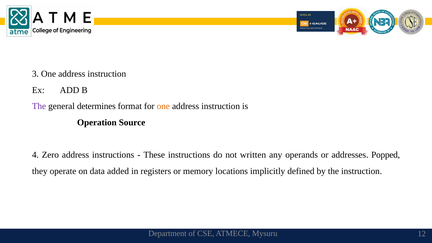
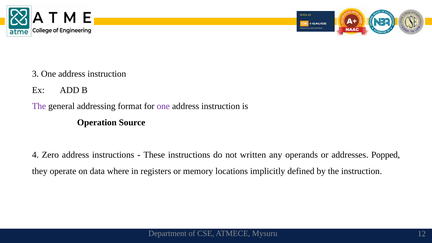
determines: determines -> addressing
one at (163, 106) colour: orange -> purple
added: added -> where
